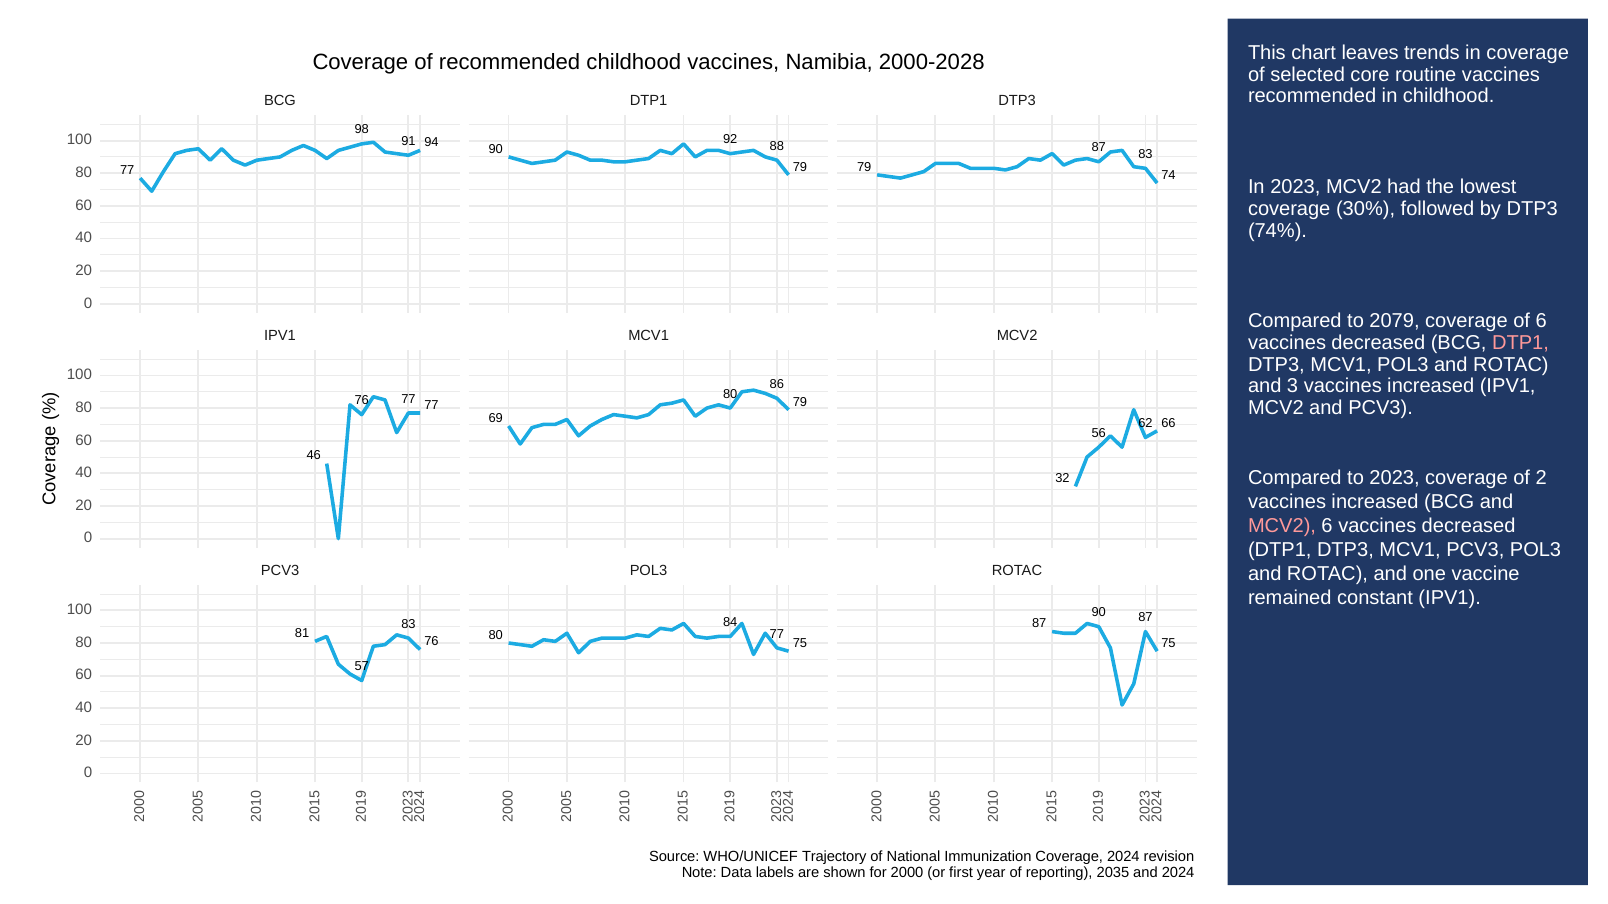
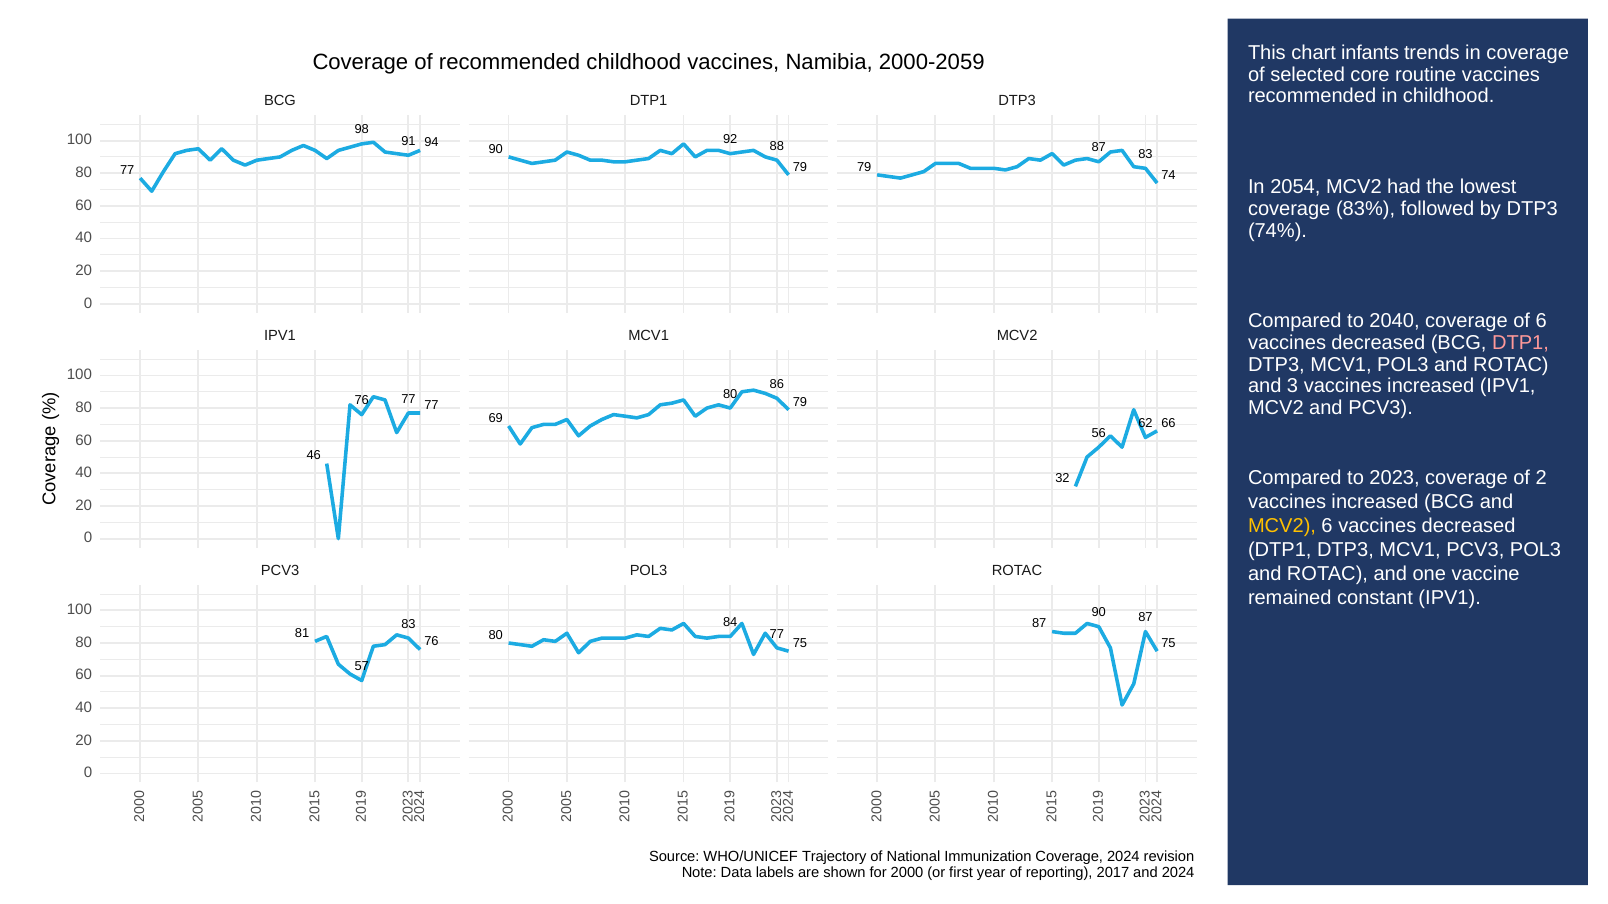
leaves: leaves -> infants
2000-2028: 2000-2028 -> 2000-2059
In 2023: 2023 -> 2054
30%: 30% -> 83%
2079: 2079 -> 2040
MCV2 at (1282, 526) colour: pink -> yellow
2035: 2035 -> 2017
